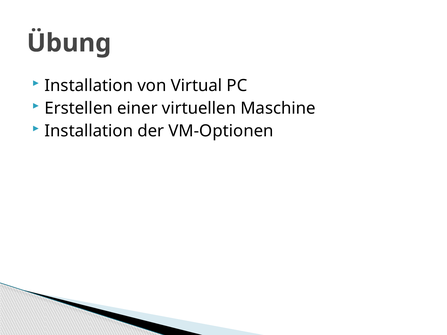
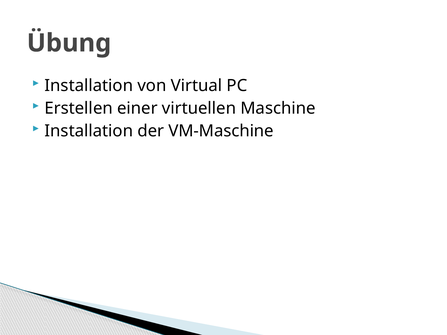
VM-Optionen: VM-Optionen -> VM-Maschine
